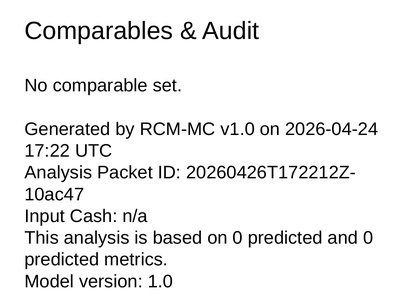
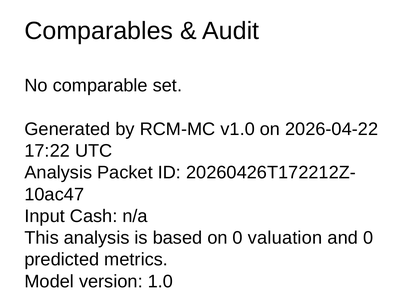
2026-04-24: 2026-04-24 -> 2026-04-22
on 0 predicted: predicted -> valuation
